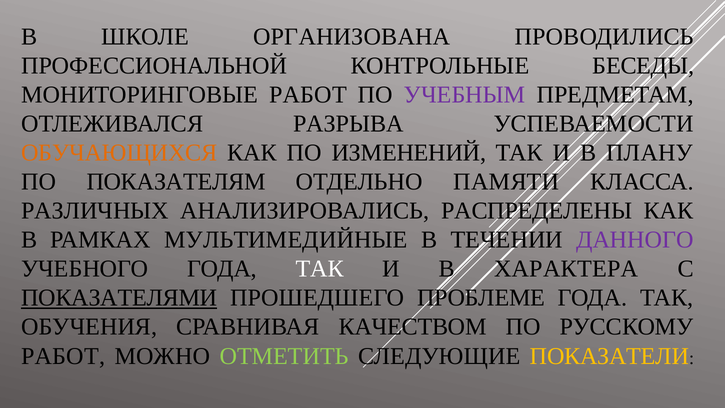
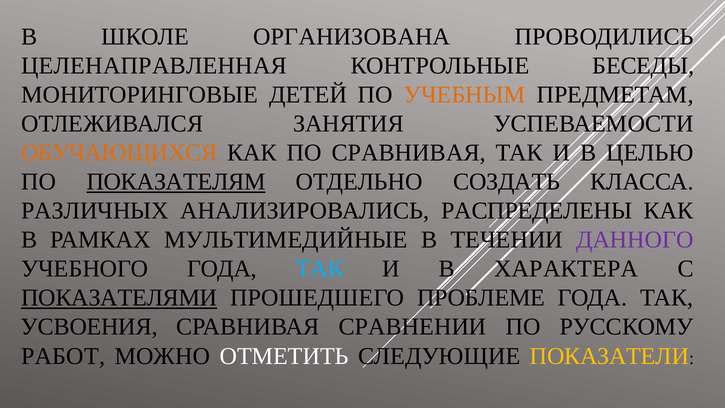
ПРОФЕССИОНАЛЬНОЙ: ПРОФЕССИОНАЛЬНОЙ -> ЦЕЛЕНАПРАВЛЕННАЯ
МОНИТОРИНГОВЫЕ РАБОТ: РАБОТ -> ДЕТЕЙ
УЧЕБНЫМ colour: purple -> orange
РАЗРЫВА: РАЗРЫВА -> ЗАНЯТИЯ
ПО ИЗМЕНЕНИЙ: ИЗМЕНЕНИЙ -> СРАВНИВАЯ
ПЛАНУ: ПЛАНУ -> ЦЕЛЬЮ
ПОКАЗАТЕЛЯМ underline: none -> present
ПАМЯТИ: ПАМЯТИ -> СОЗДАТЬ
ТАК at (320, 269) colour: white -> light blue
ОБУЧЕНИЯ: ОБУЧЕНИЯ -> УСВОЕНИЯ
КАЧЕСТВОМ: КАЧЕСТВОМ -> СРАВНЕНИИ
ОТМЕТИТЬ colour: light green -> white
